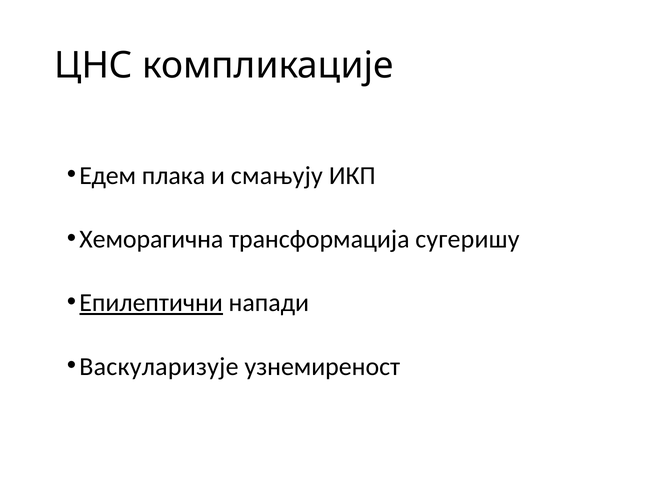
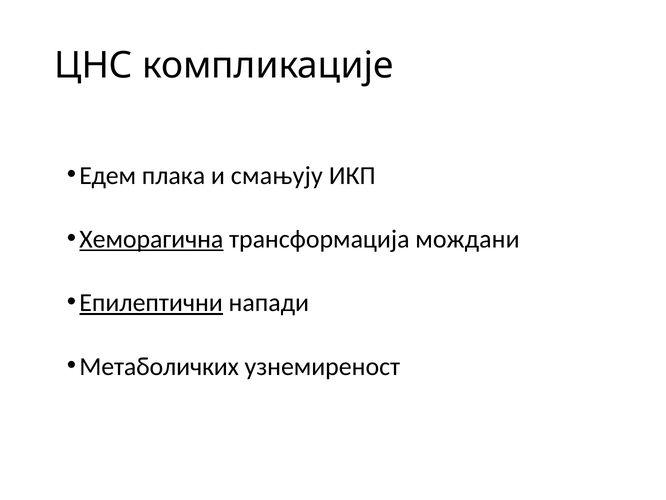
Хеморагична underline: none -> present
сугеришу: сугеришу -> мождани
Васкуларизује: Васкуларизује -> Метаболичких
